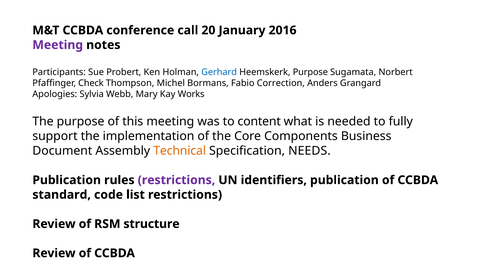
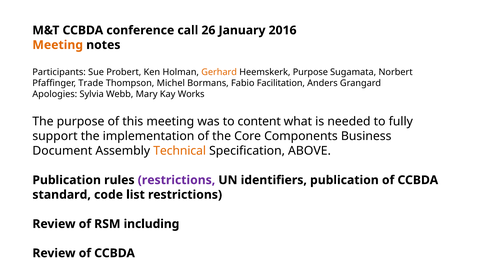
20: 20 -> 26
Meeting at (58, 45) colour: purple -> orange
Gerhard colour: blue -> orange
Check: Check -> Trade
Correction: Correction -> Facilitation
NEEDS: NEEDS -> ABOVE
structure: structure -> including
